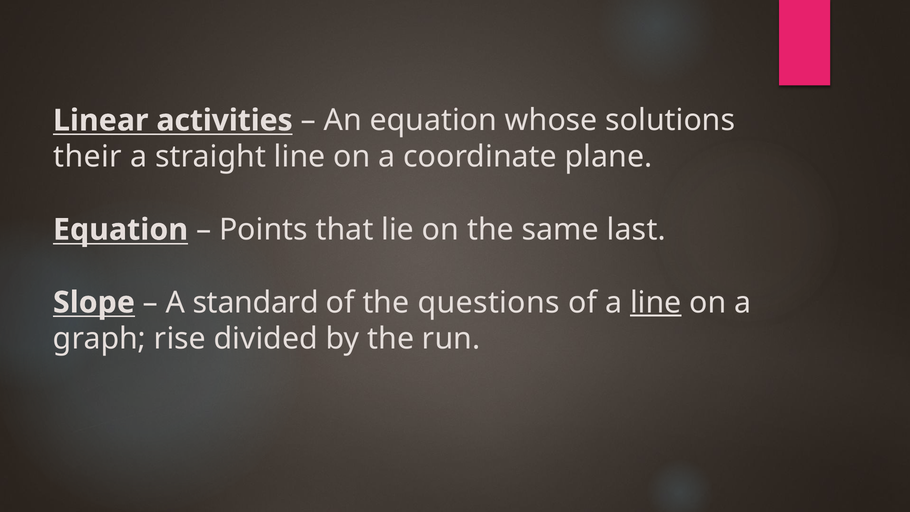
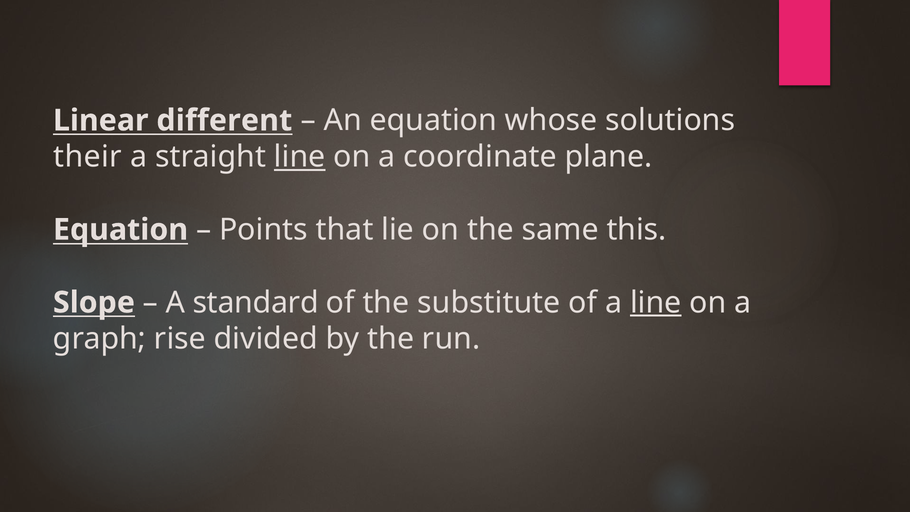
activities: activities -> different
line at (300, 157) underline: none -> present
last: last -> this
questions: questions -> substitute
